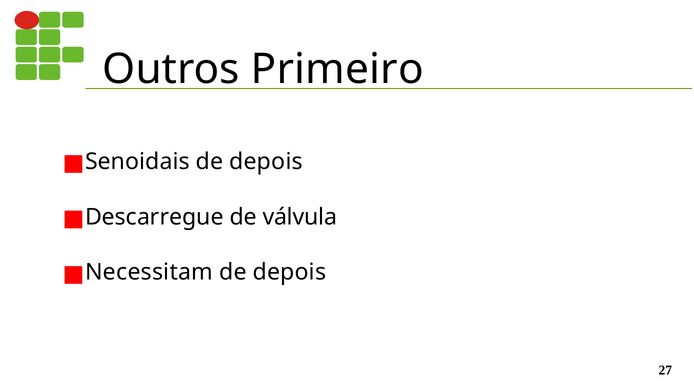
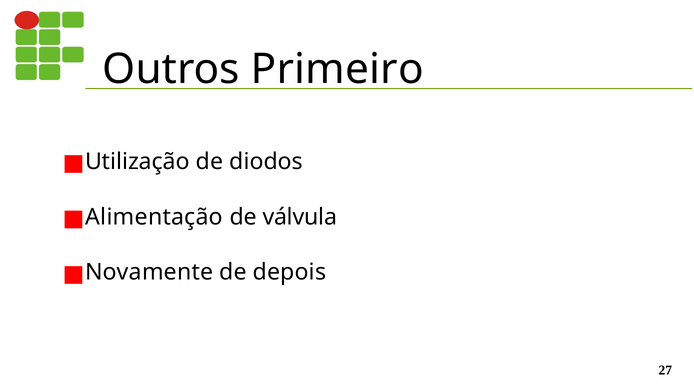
Senoidais: Senoidais -> Utilização
depois at (266, 162): depois -> diodos
Descarregue: Descarregue -> Alimentação
Necessitam: Necessitam -> Novamente
